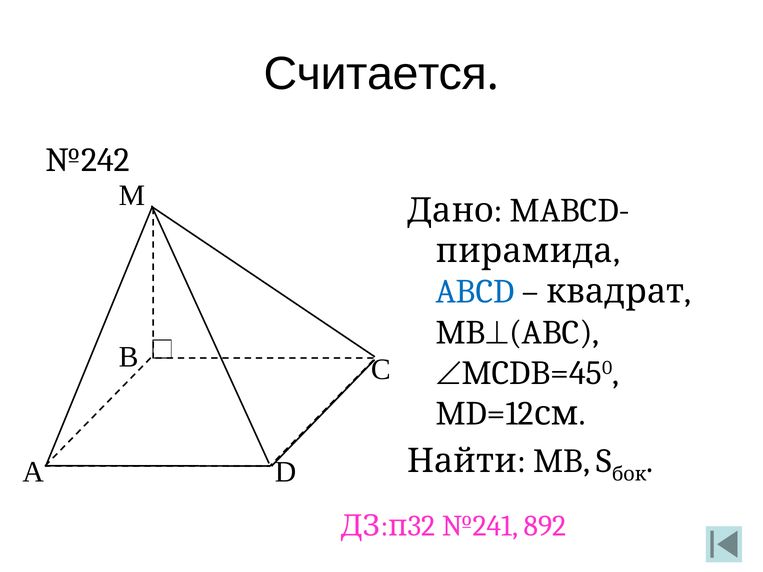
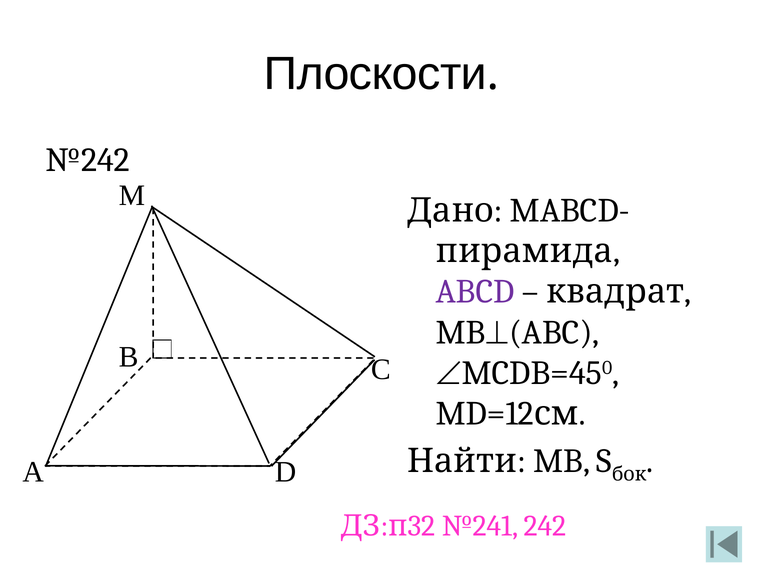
Считается: Считается -> Плоскости
ABCD colour: blue -> purple
892: 892 -> 242
